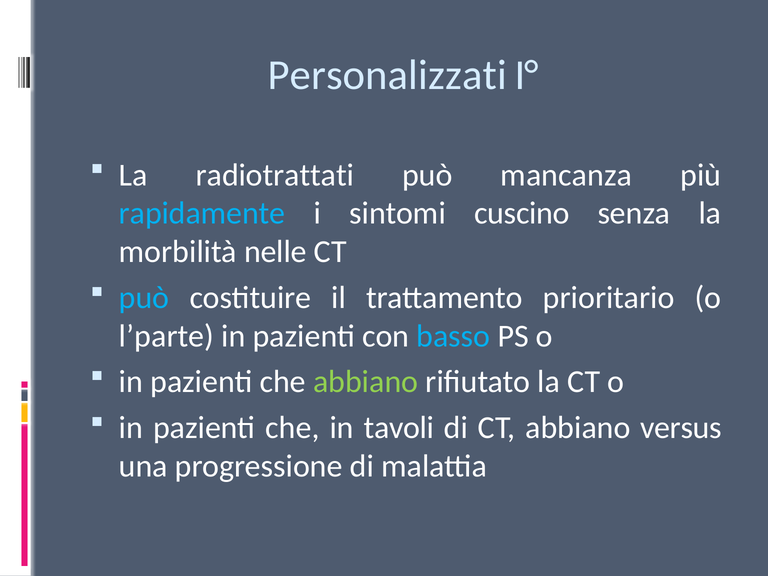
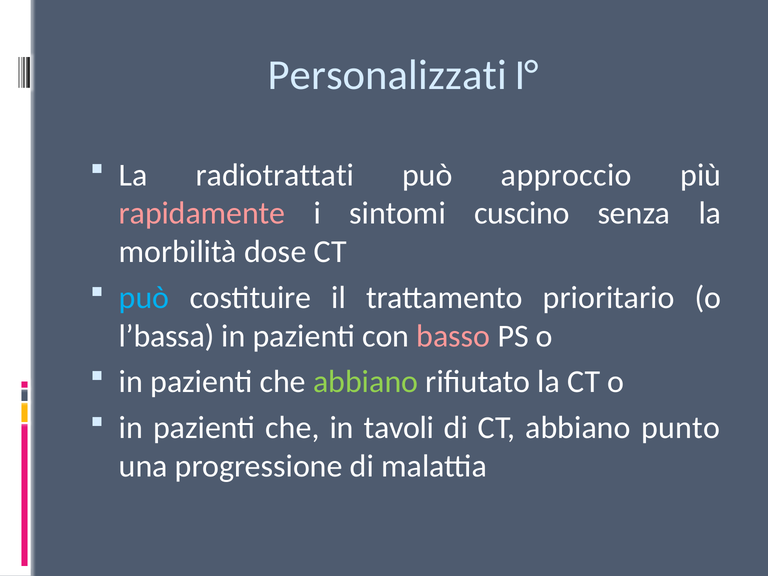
mancanza: mancanza -> approccio
rapidamente colour: light blue -> pink
nelle: nelle -> dose
l’parte: l’parte -> l’bassa
basso colour: light blue -> pink
versus: versus -> punto
